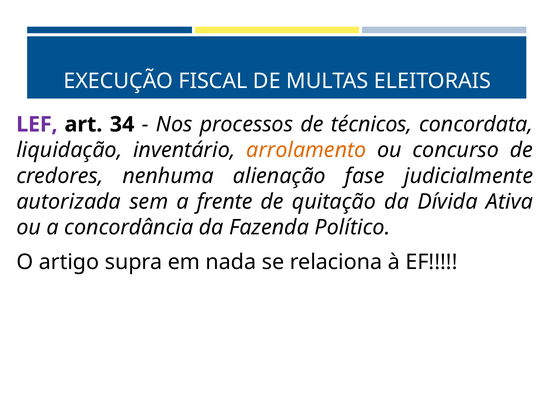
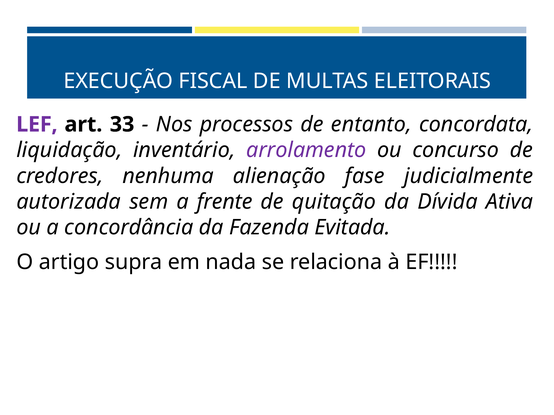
34: 34 -> 33
técnicos: técnicos -> entanto
arrolamento colour: orange -> purple
Político: Político -> Evitada
